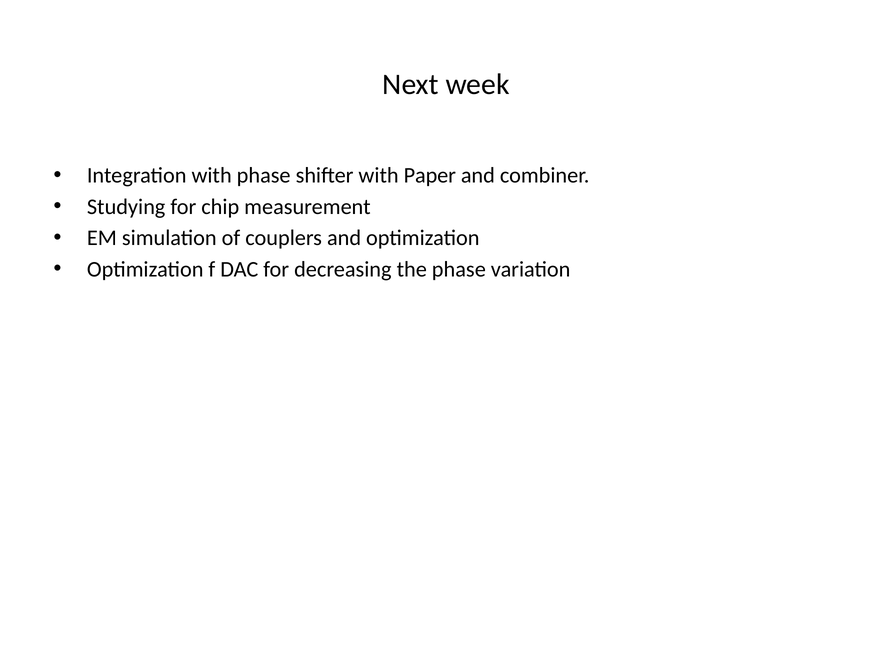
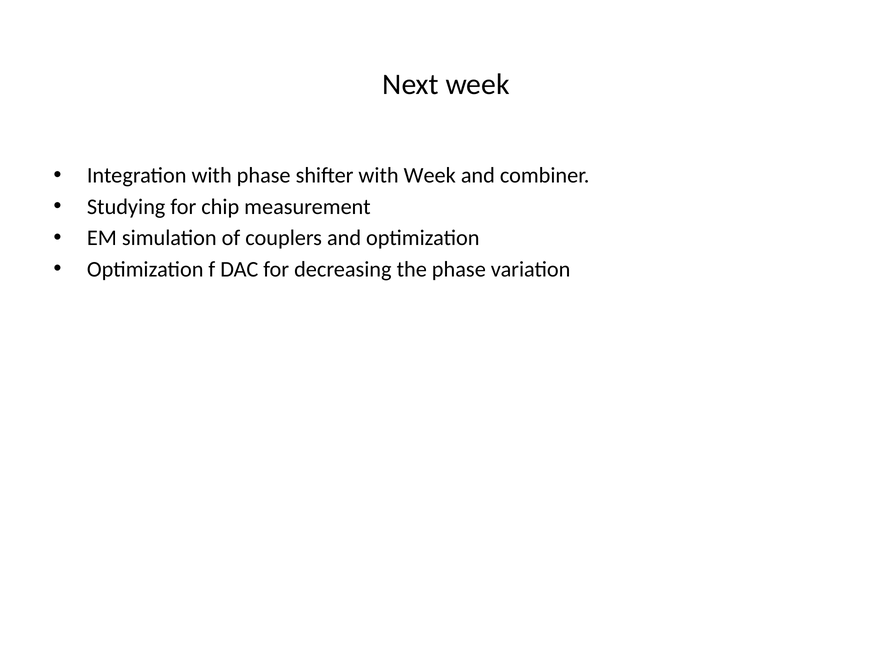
with Paper: Paper -> Week
